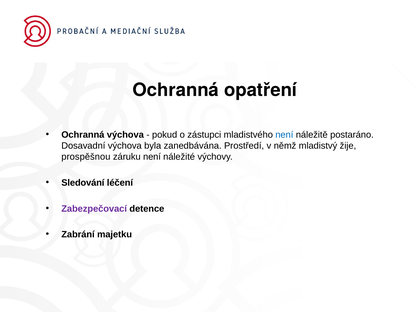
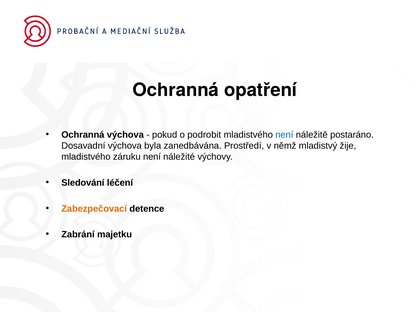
zástupci: zástupci -> podrobit
prospěšnou at (86, 157): prospěšnou -> mladistvého
Zabezpečovací colour: purple -> orange
